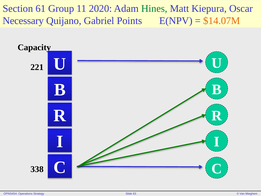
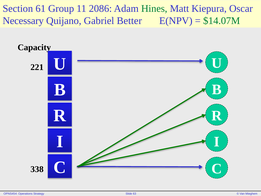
2020: 2020 -> 2086
Points: Points -> Better
$14.07M colour: orange -> green
